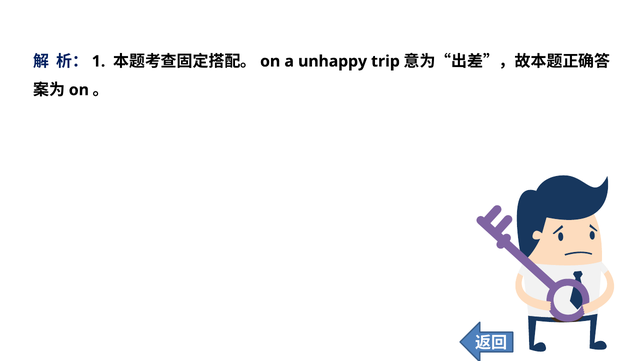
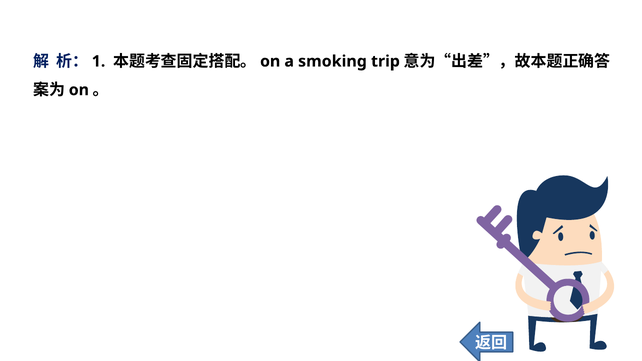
unhappy: unhappy -> smoking
